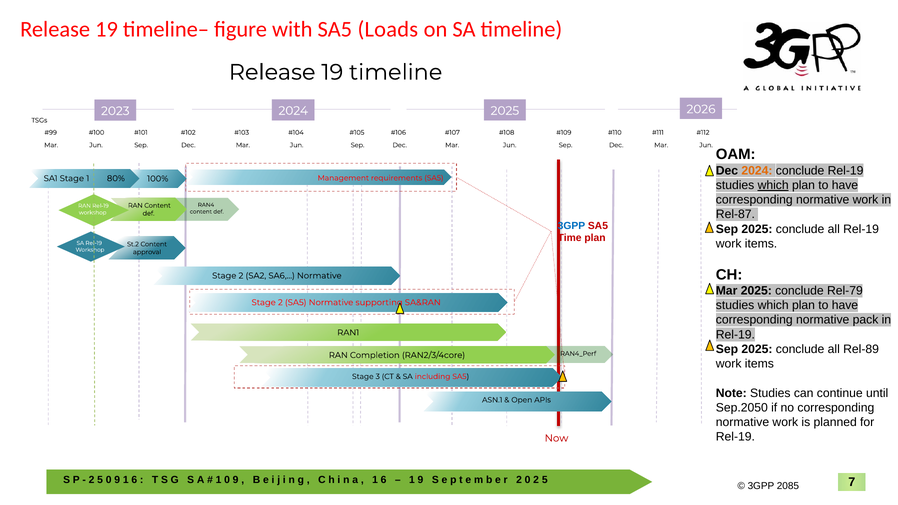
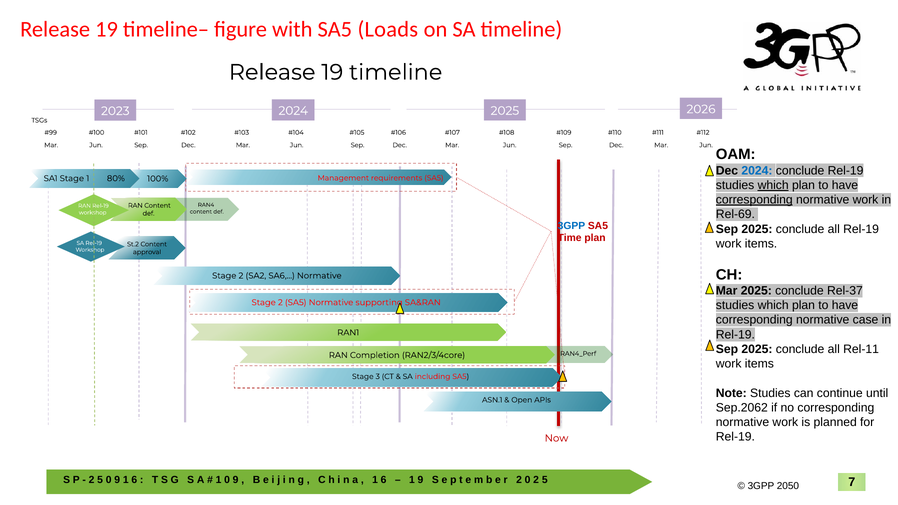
2024 at (757, 171) colour: orange -> blue
corresponding at (754, 200) underline: none -> present
Rel-87: Rel-87 -> Rel-69
Rel-79: Rel-79 -> Rel-37
pack: pack -> case
Rel-89: Rel-89 -> Rel-11
Sep.2050: Sep.2050 -> Sep.2062
2085: 2085 -> 2050
